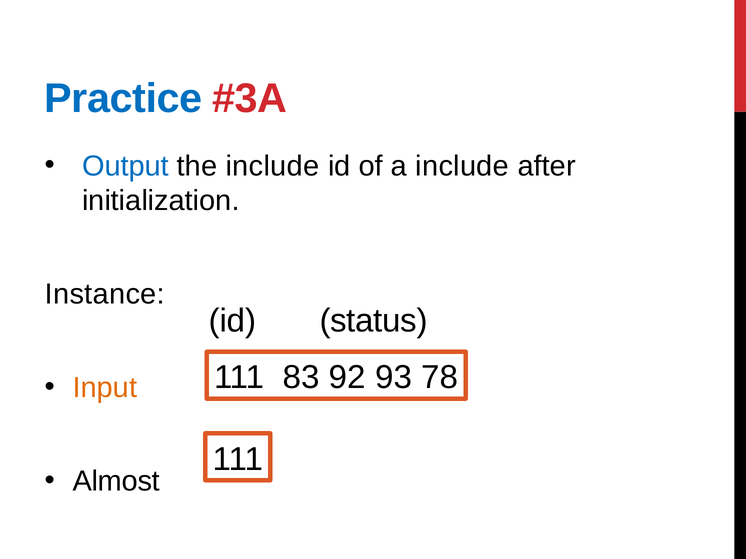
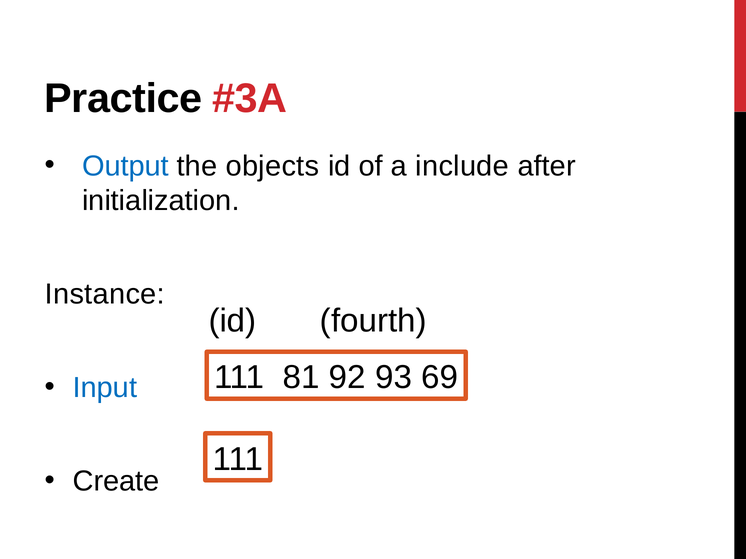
Practice colour: blue -> black
the include: include -> objects
status: status -> fourth
83: 83 -> 81
78: 78 -> 69
Input colour: orange -> blue
Almost: Almost -> Create
